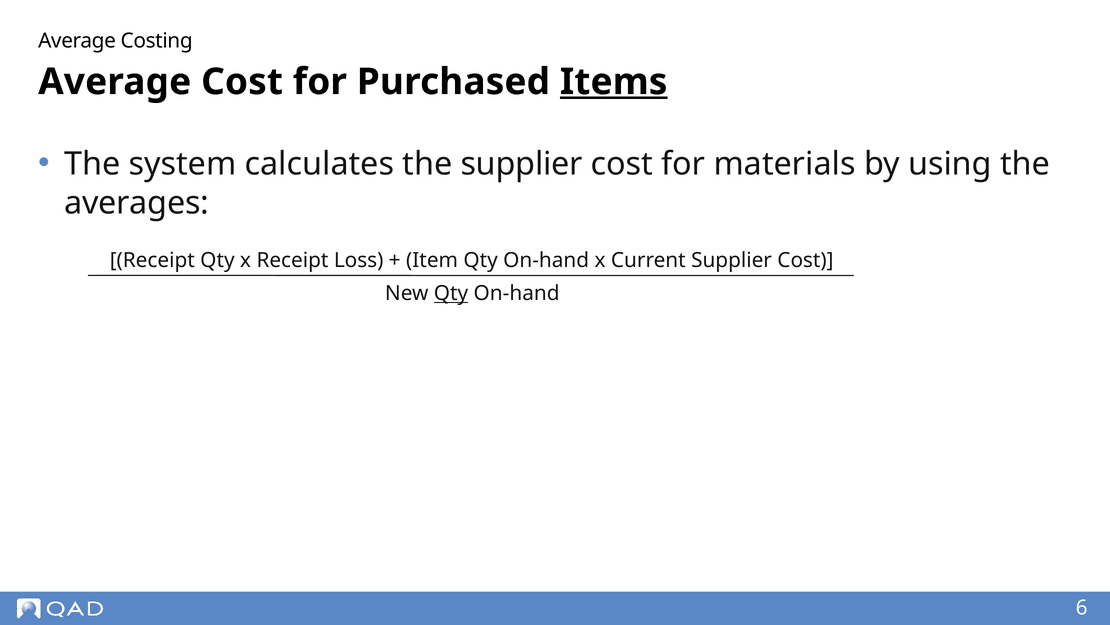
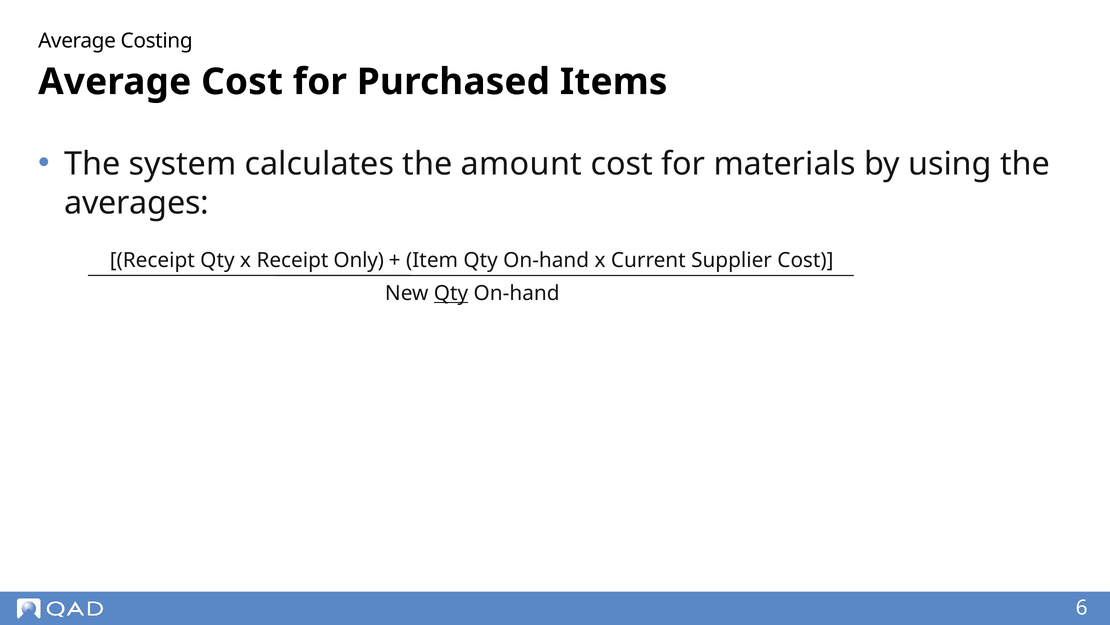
Items underline: present -> none
the supplier: supplier -> amount
Loss: Loss -> Only
